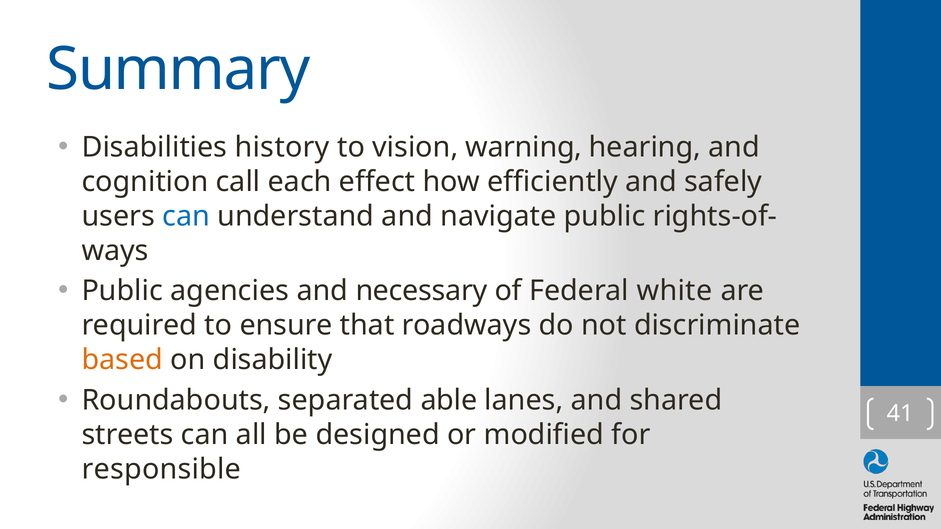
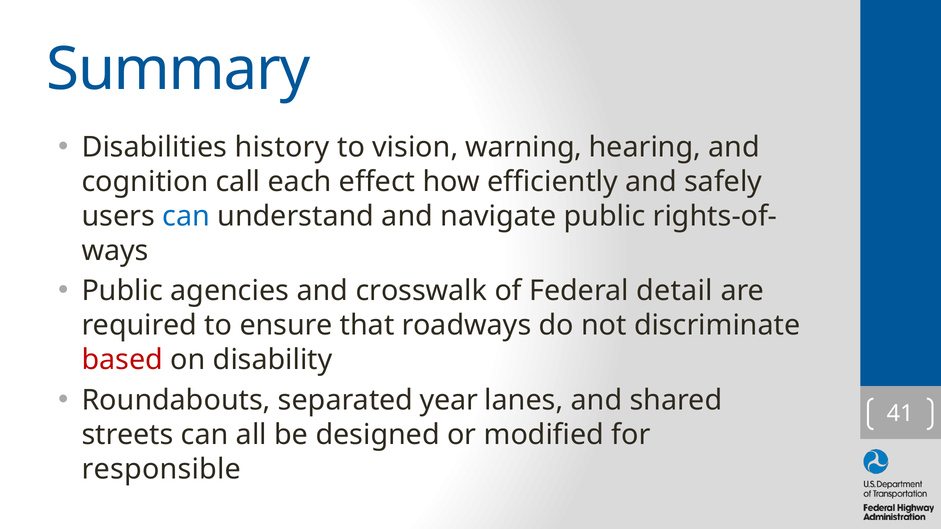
necessary: necessary -> crosswalk
white: white -> detail
based colour: orange -> red
able: able -> year
